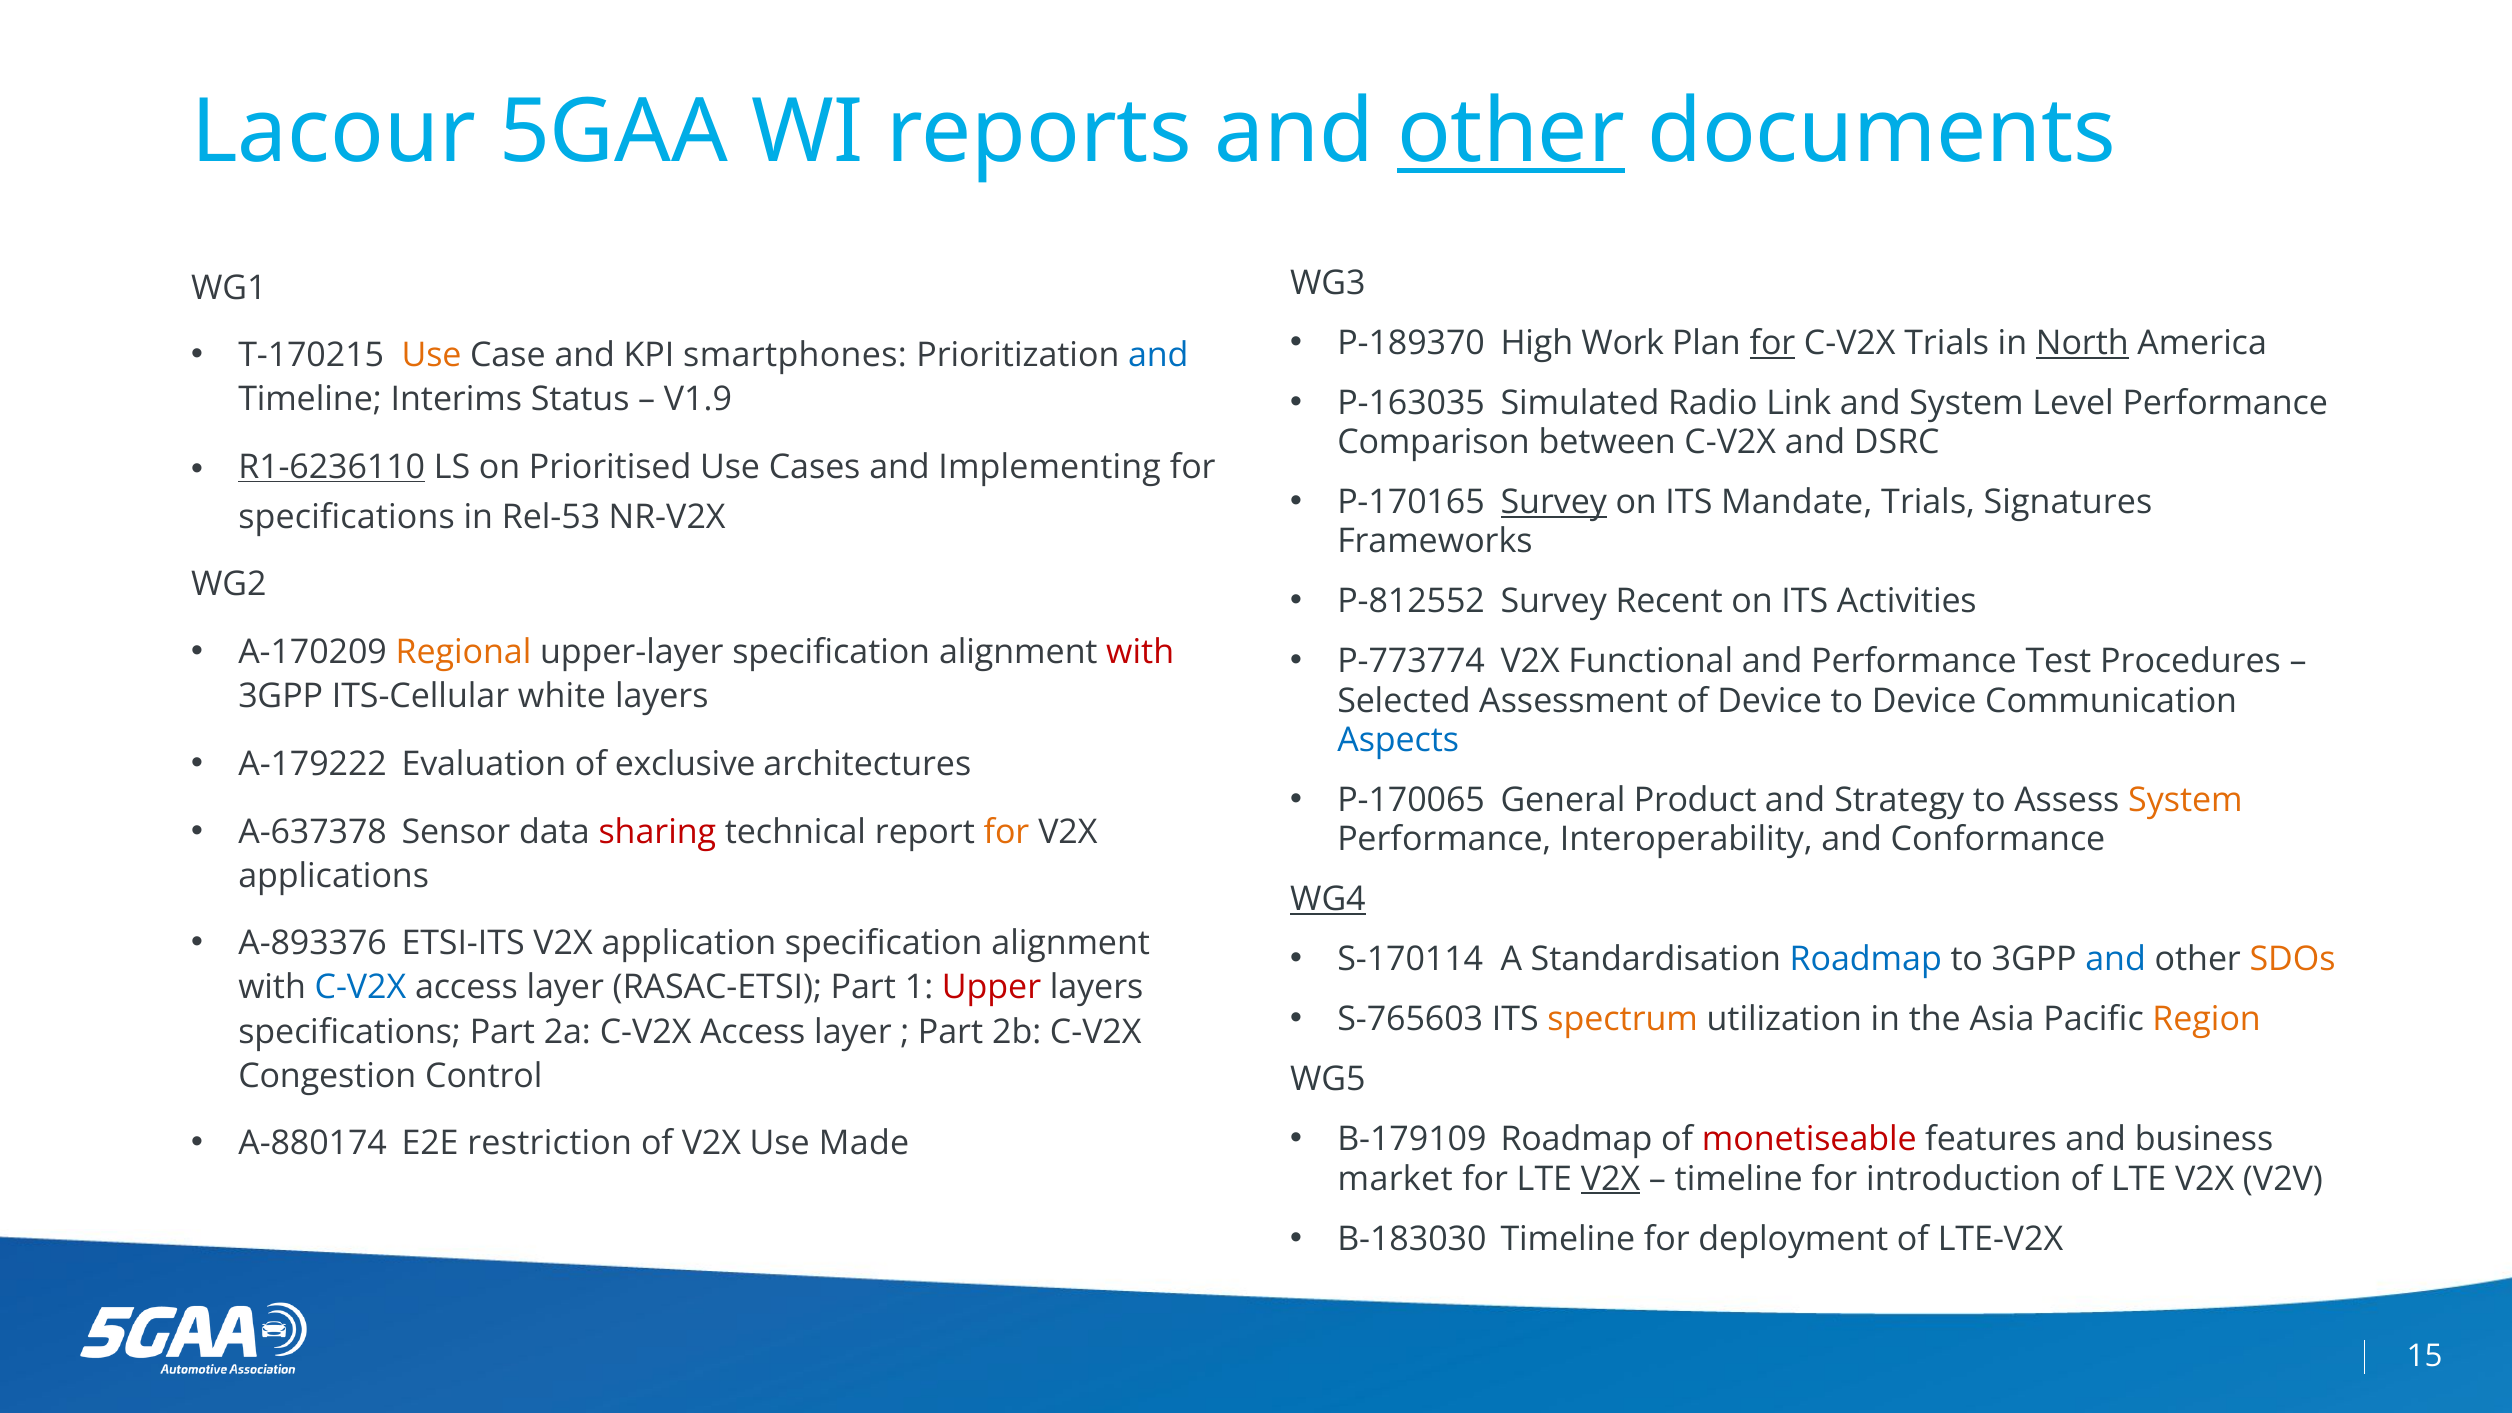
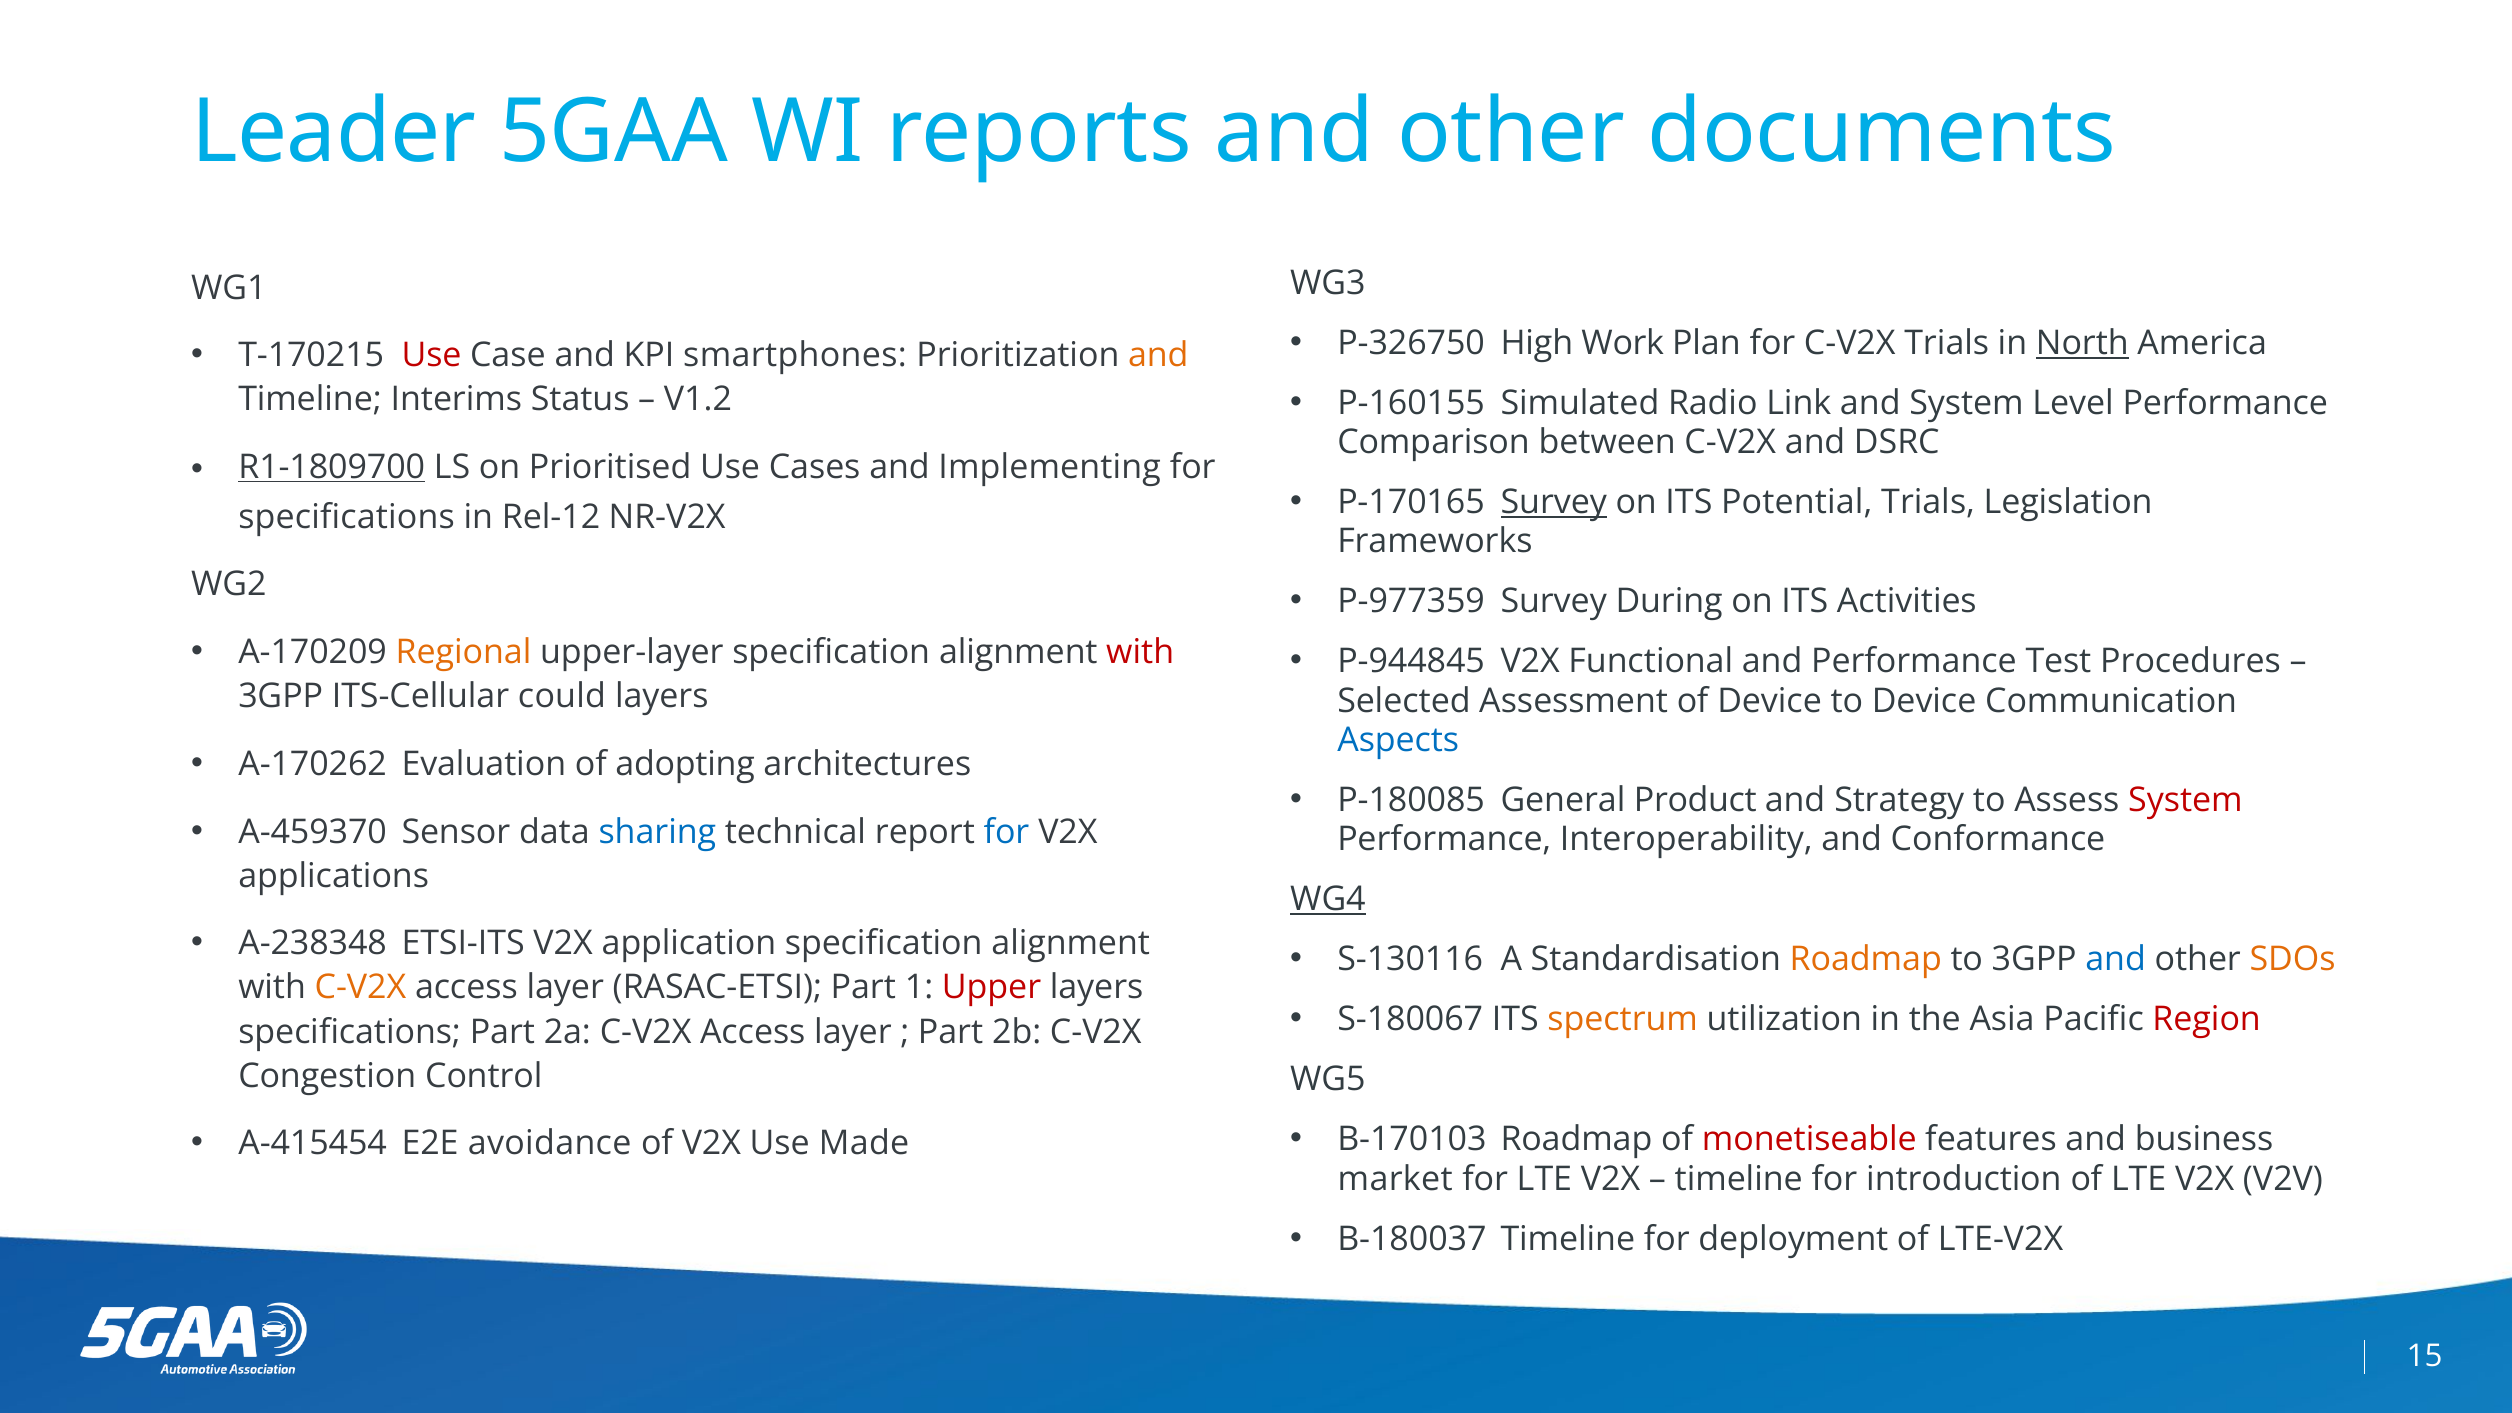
Lacour: Lacour -> Leader
other at (1511, 132) underline: present -> none
P-189370: P-189370 -> P-326750
for at (1772, 343) underline: present -> none
Use at (432, 356) colour: orange -> red
and at (1158, 356) colour: blue -> orange
P-163035: P-163035 -> P-160155
V1.9: V1.9 -> V1.2
R1-6236110: R1-6236110 -> R1-1809700
Mandate: Mandate -> Potential
Signatures: Signatures -> Legislation
Rel-53: Rel-53 -> Rel-12
P-812552: P-812552 -> P-977359
Recent: Recent -> During
P-773774: P-773774 -> P-944845
white: white -> could
A-179222: A-179222 -> A-170262
exclusive: exclusive -> adopting
P-170065: P-170065 -> P-180085
System at (2185, 800) colour: orange -> red
A-637378: A-637378 -> A-459370
sharing colour: red -> blue
for at (1006, 832) colour: orange -> blue
A-893376: A-893376 -> A-238348
S-170114: S-170114 -> S-130116
Roadmap at (1866, 959) colour: blue -> orange
C-V2X at (360, 988) colour: blue -> orange
S-765603: S-765603 -> S-180067
Region colour: orange -> red
B-179109: B-179109 -> B-170103
A-880174: A-880174 -> A-415454
restriction: restriction -> avoidance
V2X at (1611, 1179) underline: present -> none
B-183030: B-183030 -> B-180037
